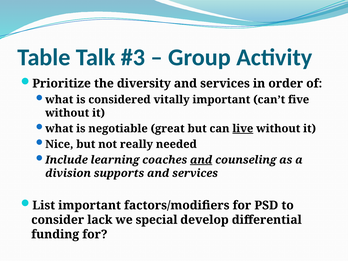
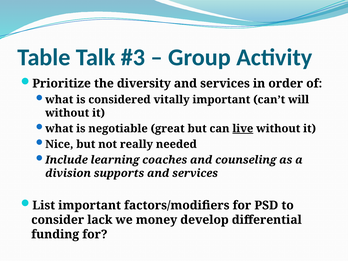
five: five -> will
and at (201, 160) underline: present -> none
special: special -> money
